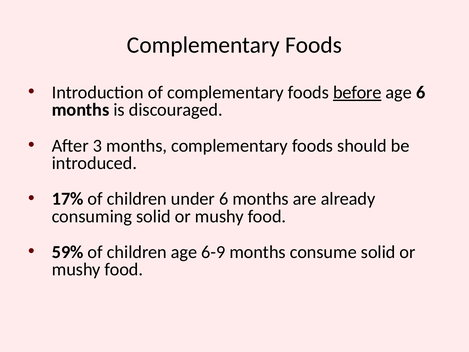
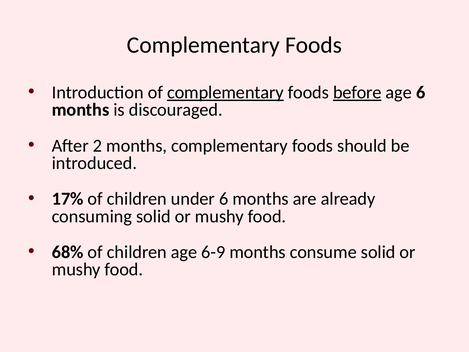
complementary at (225, 92) underline: none -> present
3: 3 -> 2
59%: 59% -> 68%
